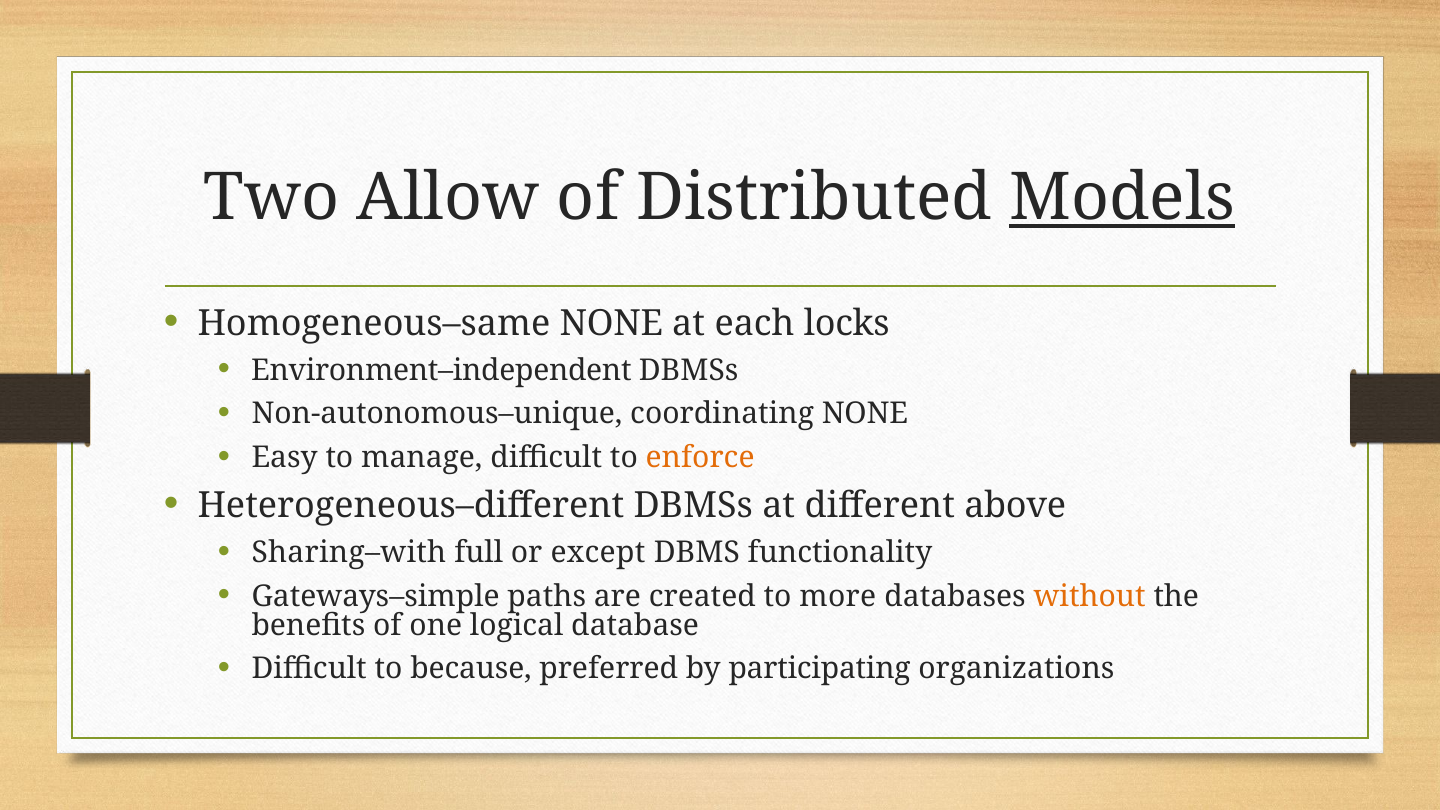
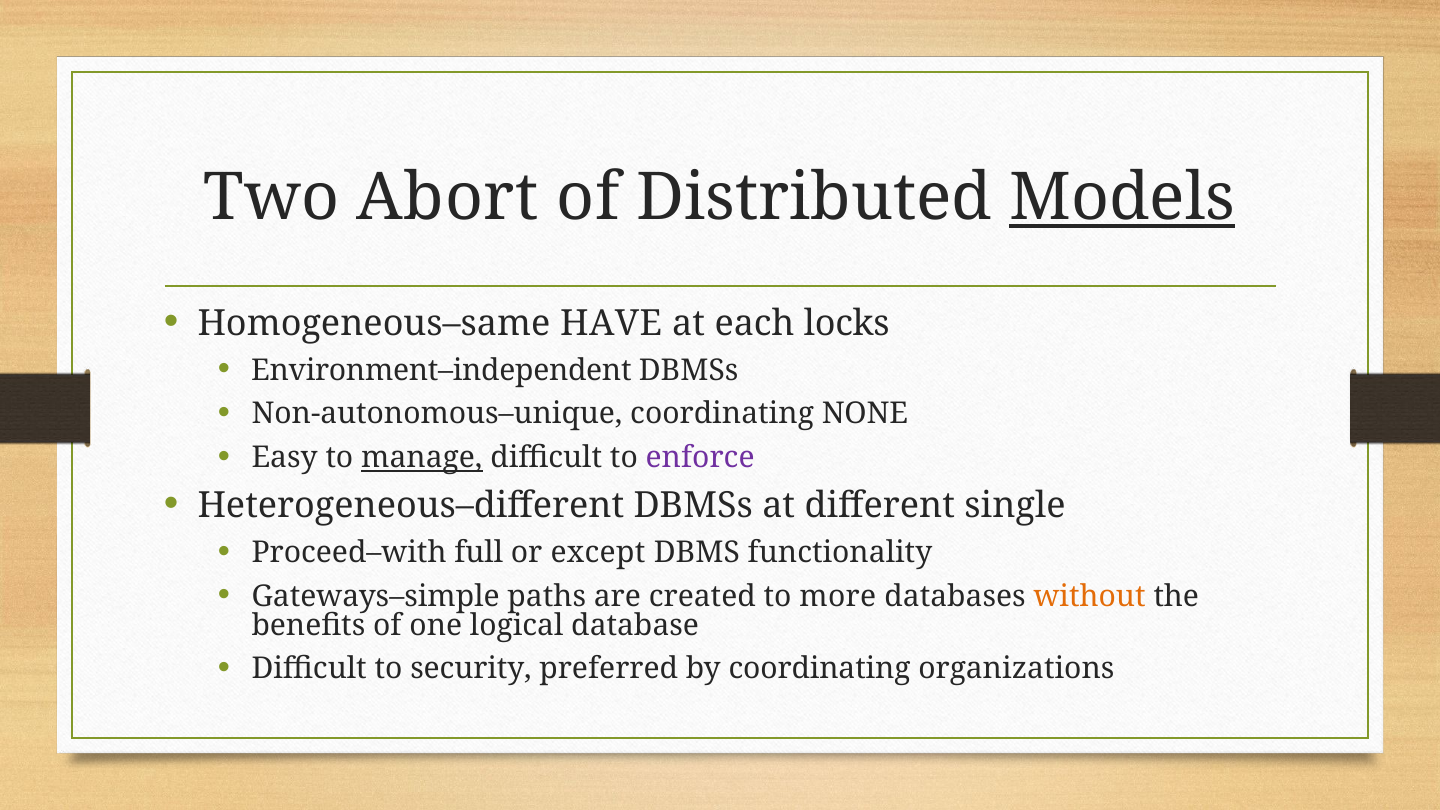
Allow: Allow -> Abort
Homogeneous–same NONE: NONE -> HAVE
manage underline: none -> present
enforce colour: orange -> purple
above: above -> single
Sharing–with: Sharing–with -> Proceed–with
because: because -> security
by participating: participating -> coordinating
